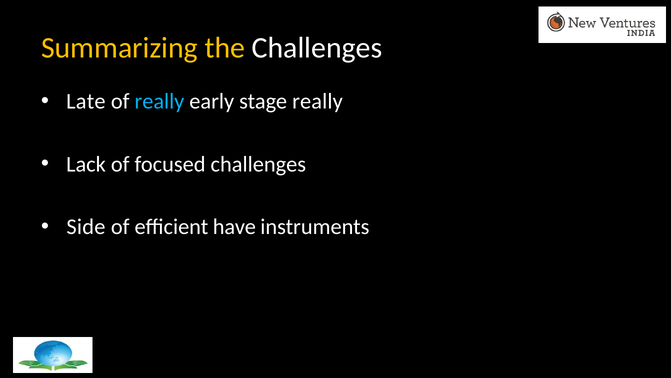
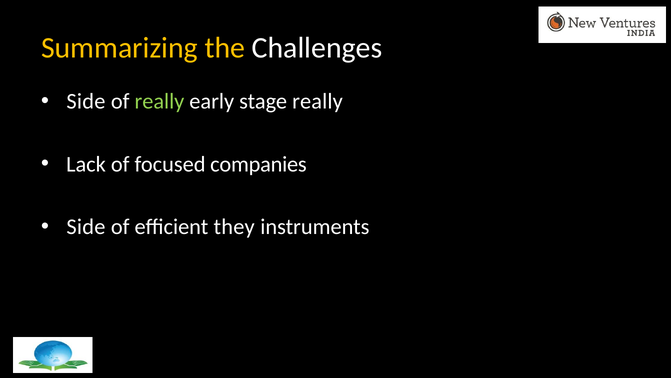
Late at (86, 101): Late -> Side
really at (159, 101) colour: light blue -> light green
focused challenges: challenges -> companies
have: have -> they
